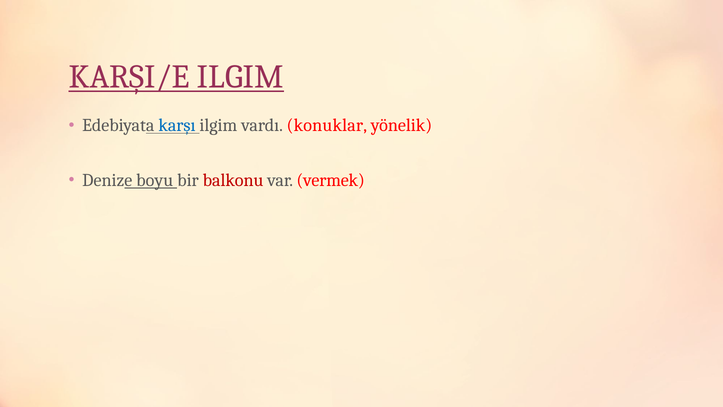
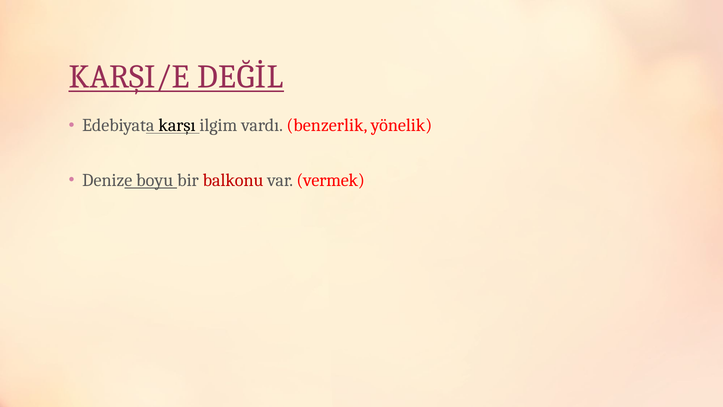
KARŞI/E ILGIM: ILGIM -> DEĞİL
karşı colour: blue -> black
konuklar: konuklar -> benzerlik
